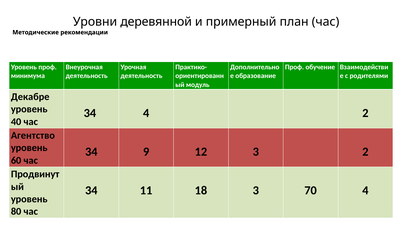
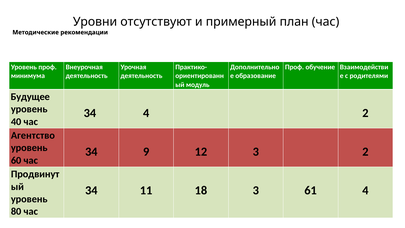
деревянной: деревянной -> отсутствуют
Декабре: Декабре -> Будущее
70: 70 -> 61
